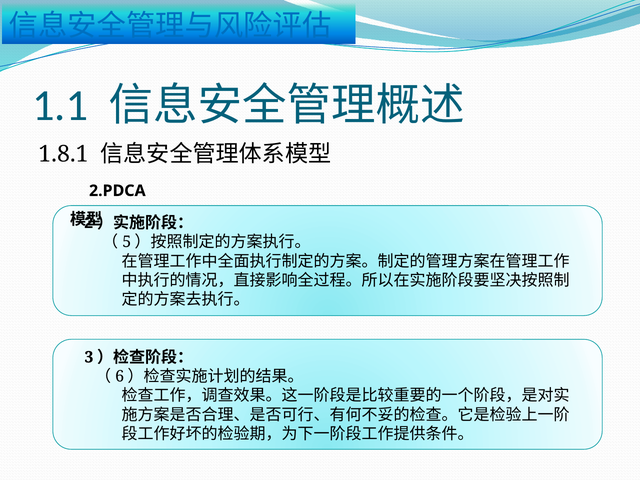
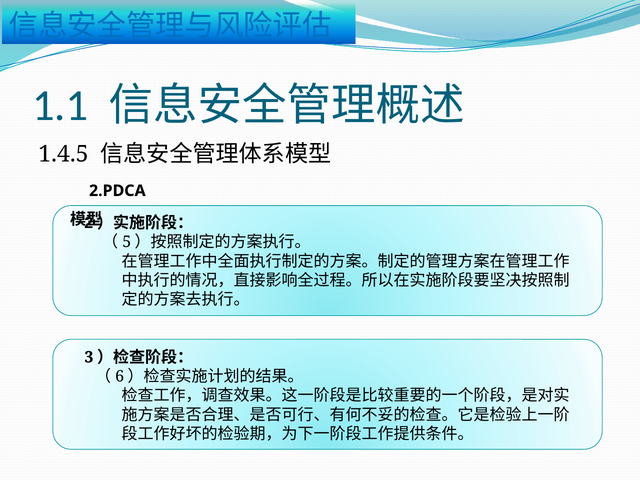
1.8.1: 1.8.1 -> 1.4.5
